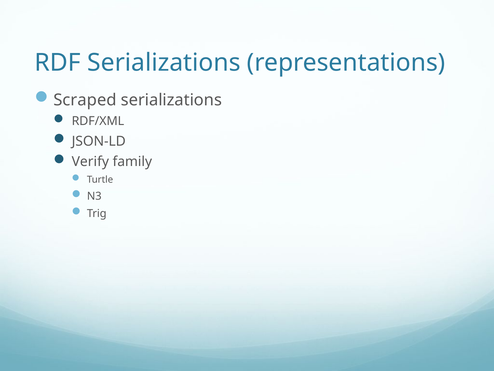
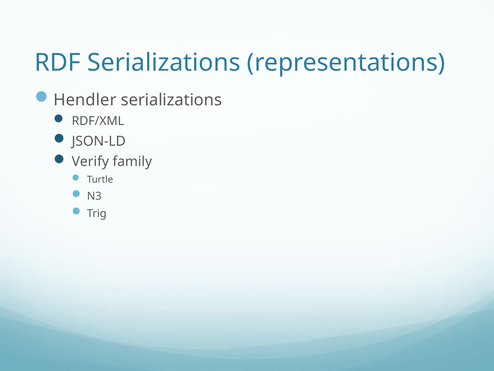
Scraped: Scraped -> Hendler
